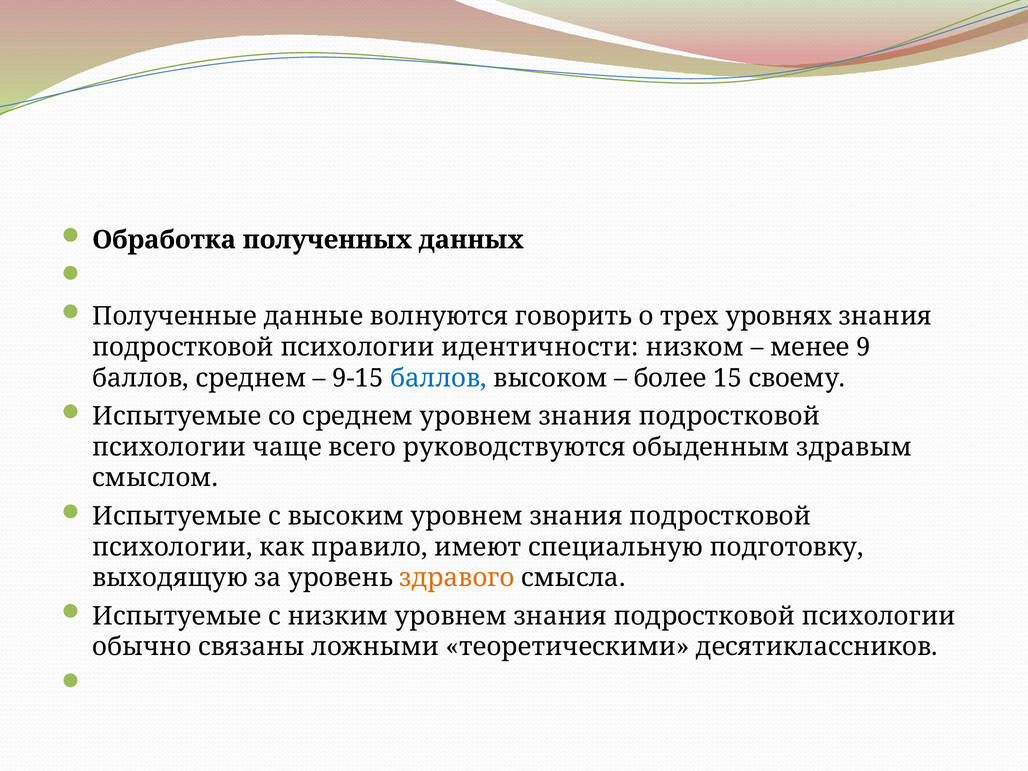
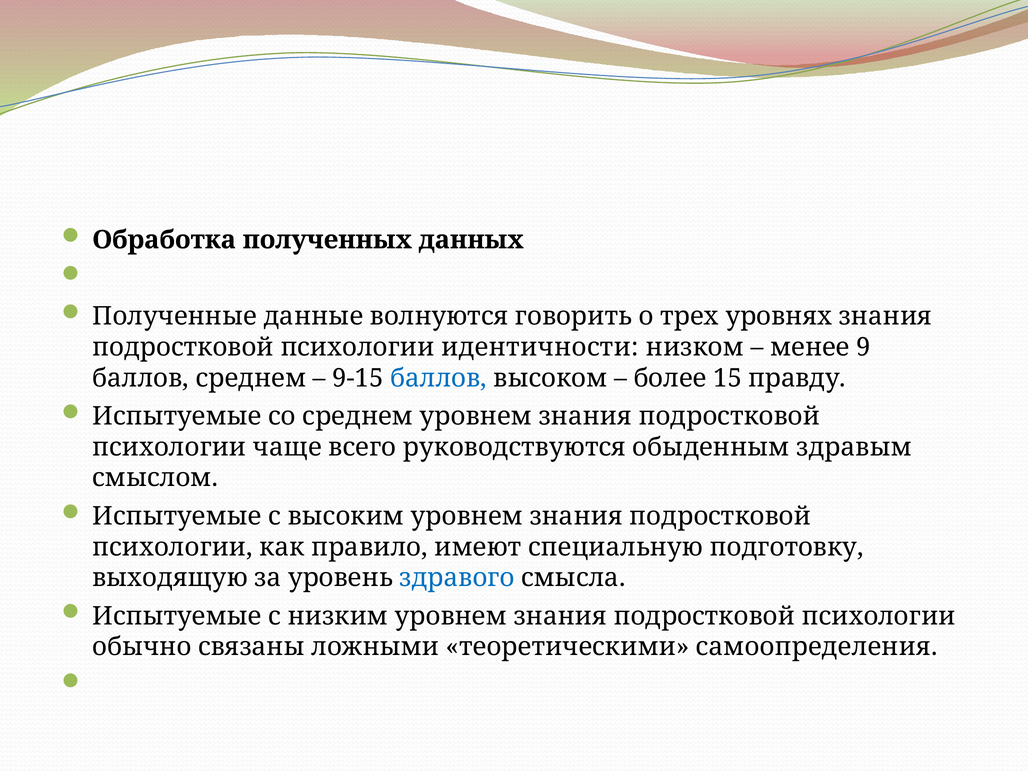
своему: своему -> правду
здравого colour: orange -> blue
десятиклассников: десятиклассников -> самоопределения
